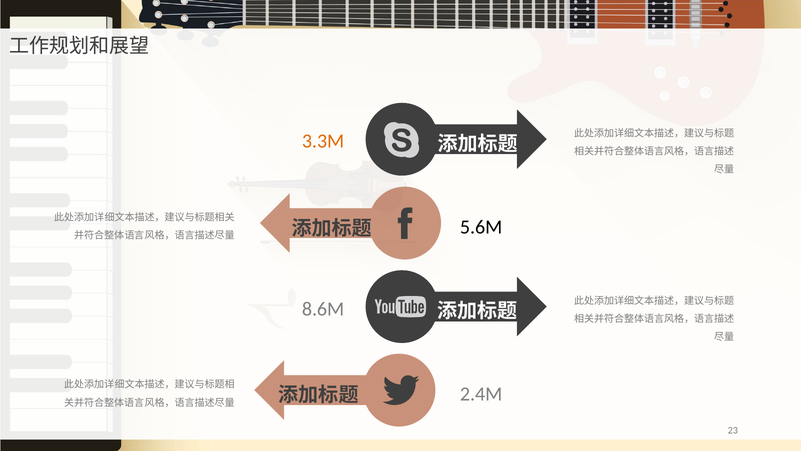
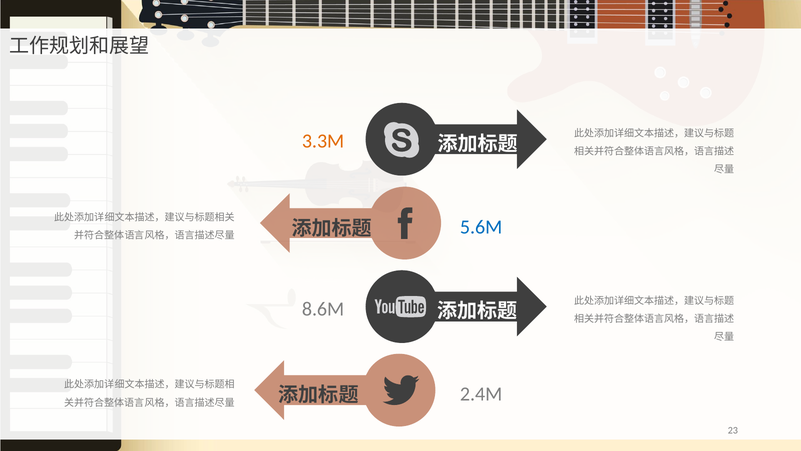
5.6M colour: black -> blue
